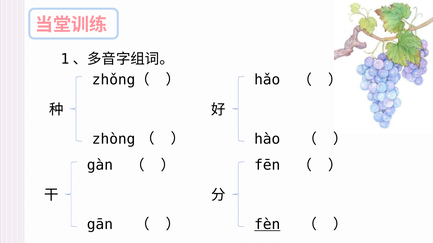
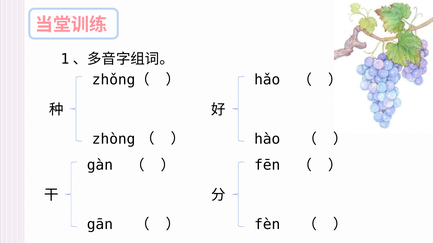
fèn underline: present -> none
